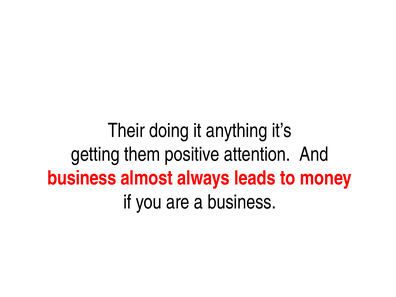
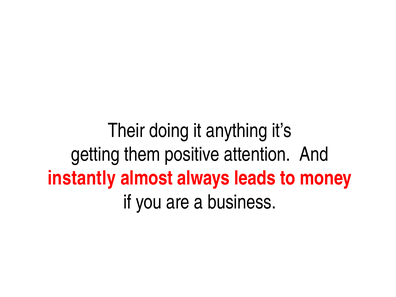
business at (82, 178): business -> instantly
